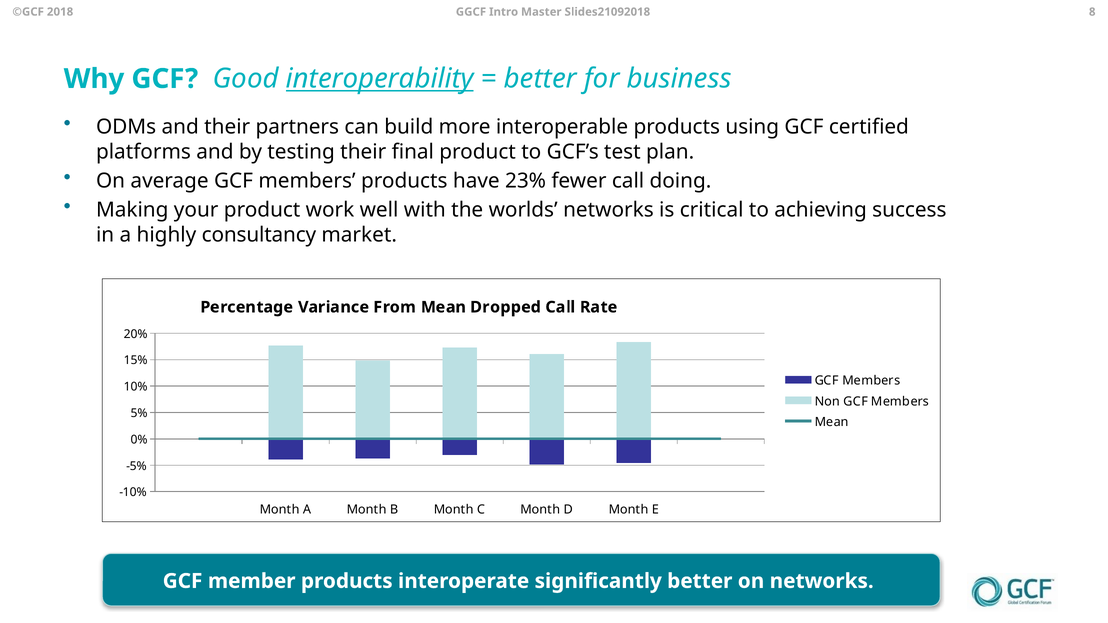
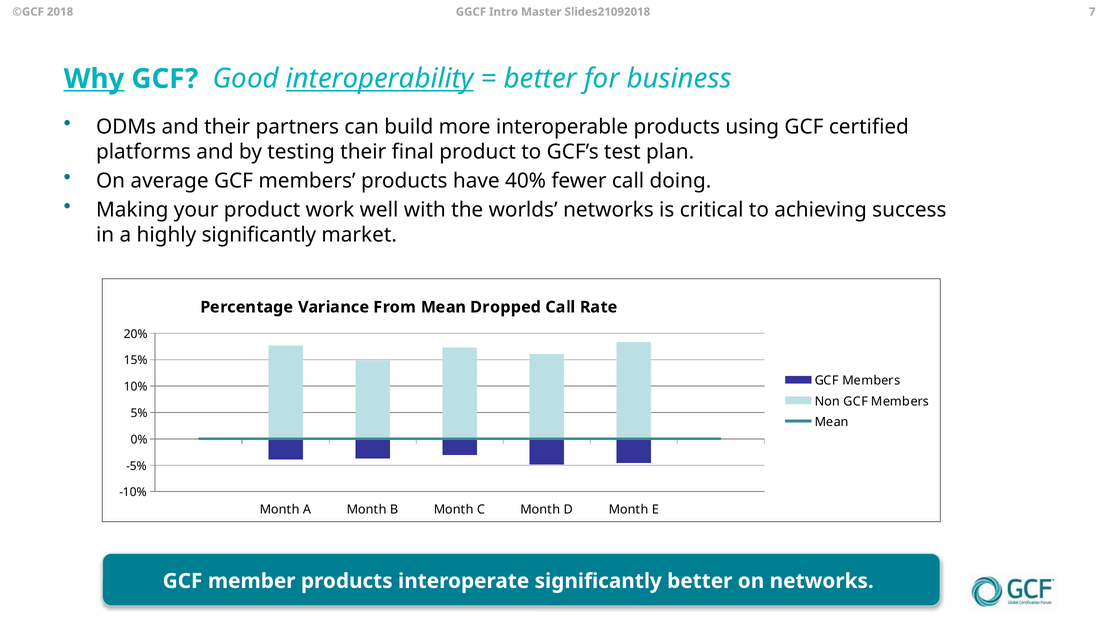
8: 8 -> 7
Why underline: none -> present
23%: 23% -> 40%
highly consultancy: consultancy -> significantly
